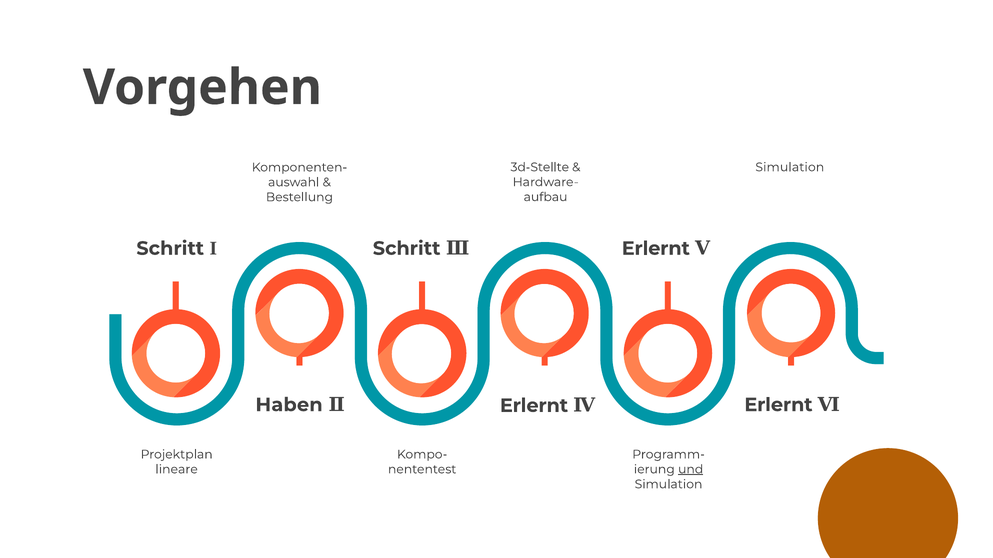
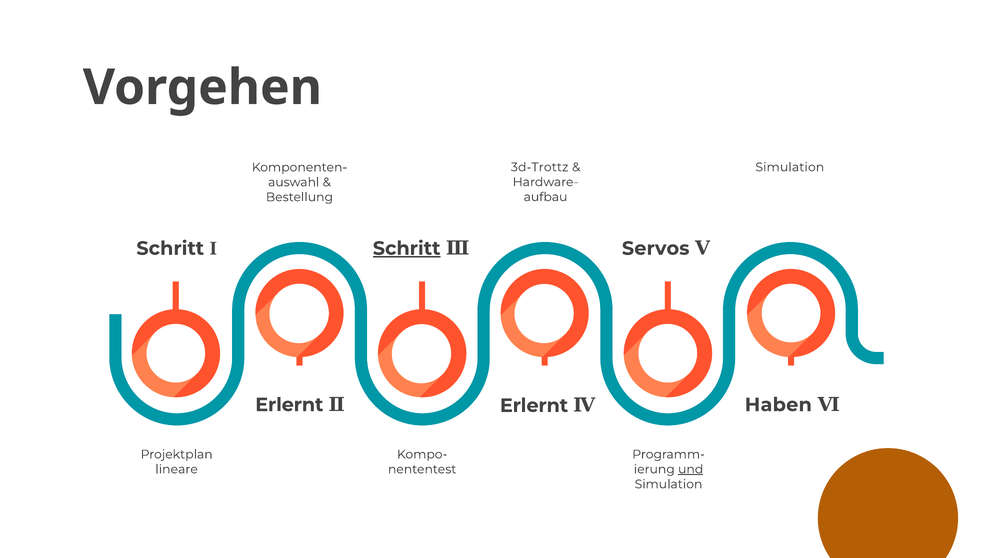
3d-Stellte: 3d-Stellte -> 3d-Trottz
Schritt at (407, 249) underline: none -> present
Erlernt at (656, 249): Erlernt -> Servos
Haben at (289, 405): Haben -> Erlernt
Erlernt at (778, 405): Erlernt -> Haben
